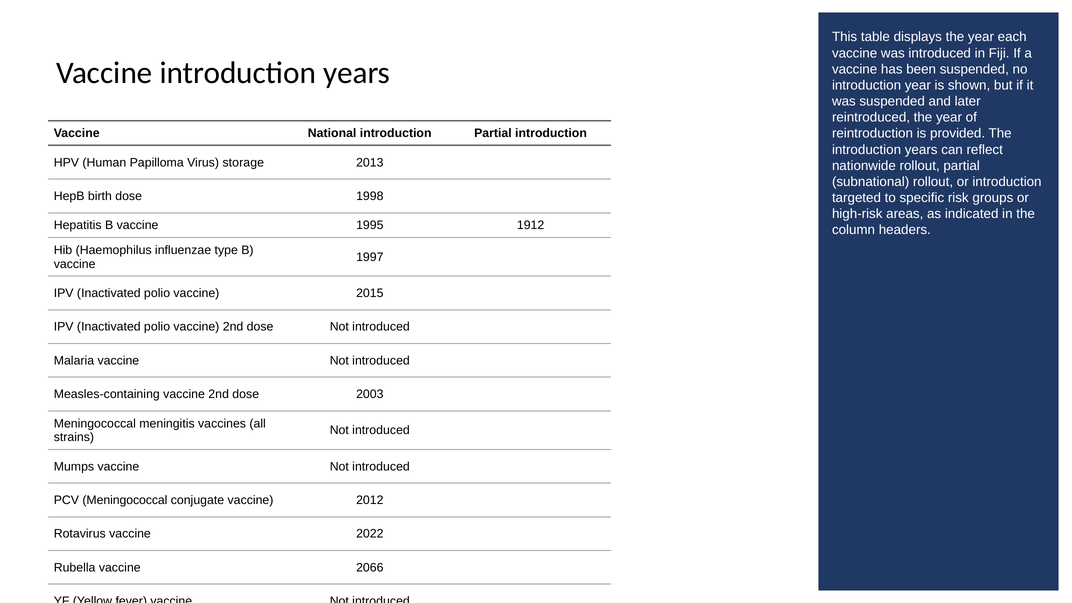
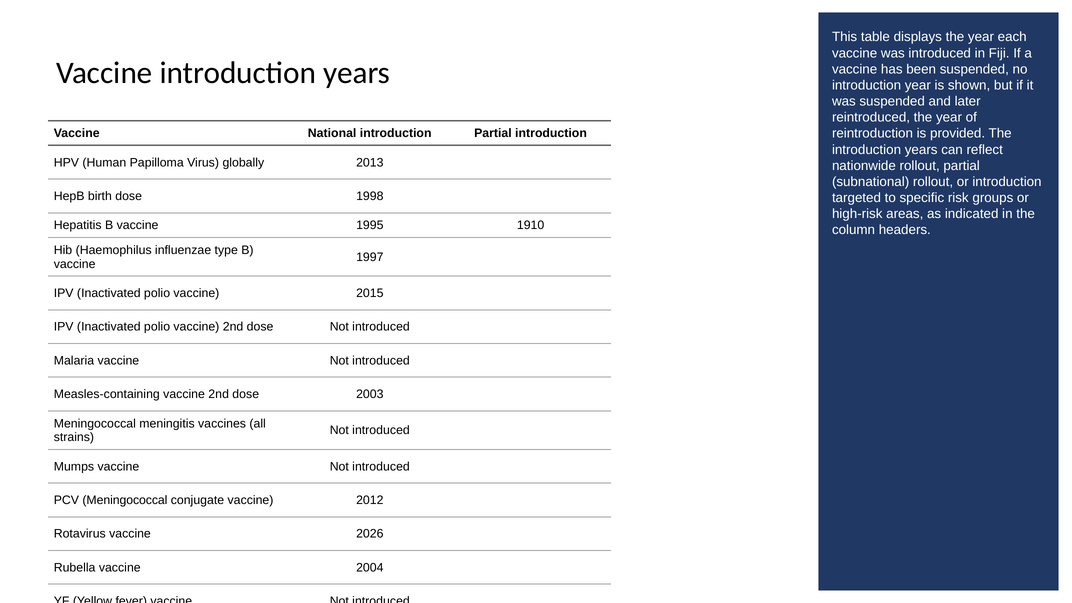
storage: storage -> globally
1912: 1912 -> 1910
2022: 2022 -> 2026
2066: 2066 -> 2004
